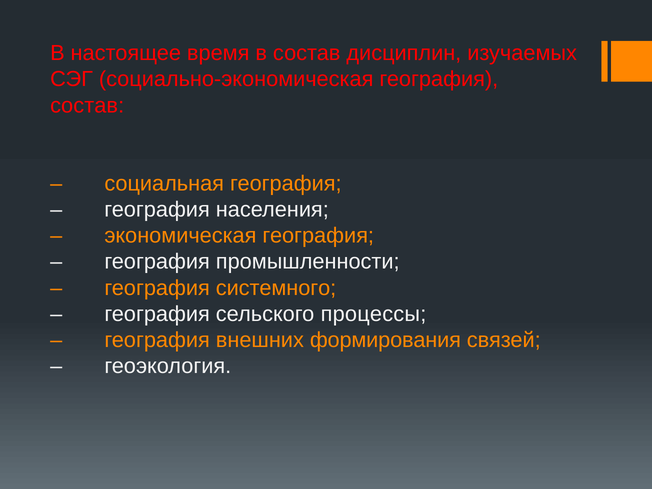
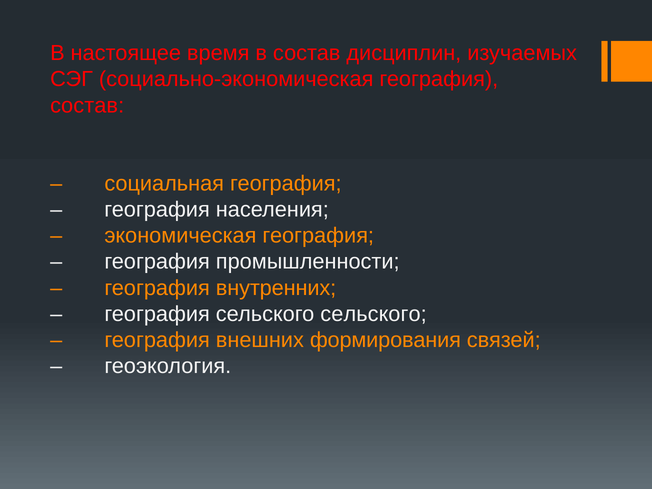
системного: системного -> внутренних
сельского процессы: процессы -> сельского
